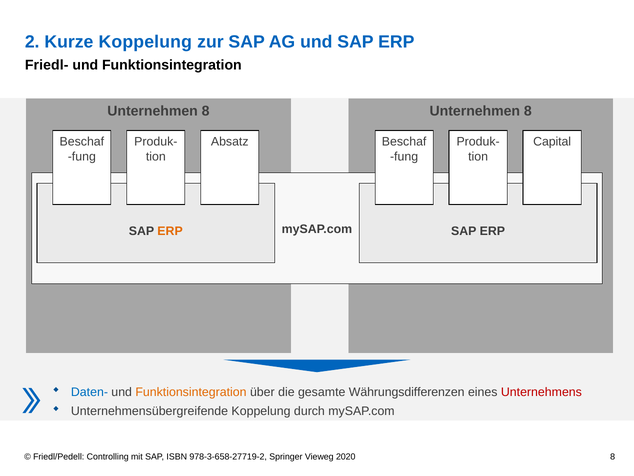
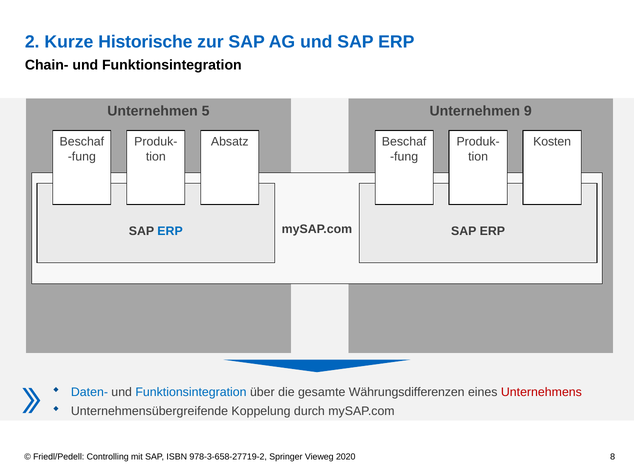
Kurze Koppelung: Koppelung -> Historische
Friedl-: Friedl- -> Chain-
8 at (206, 111): 8 -> 5
8 at (528, 111): 8 -> 9
Capital: Capital -> Kosten
ERP at (170, 231) colour: orange -> blue
Funktionsintegration at (191, 392) colour: orange -> blue
